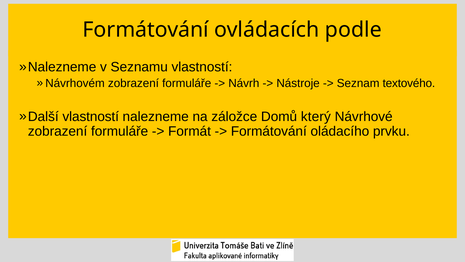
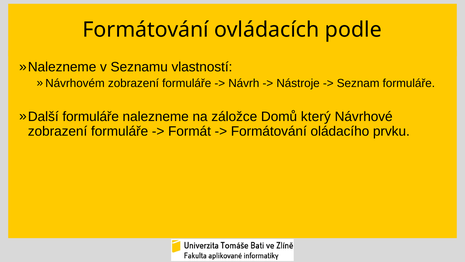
Seznam textového: textového -> formuláře
vlastností at (91, 116): vlastností -> formuláře
